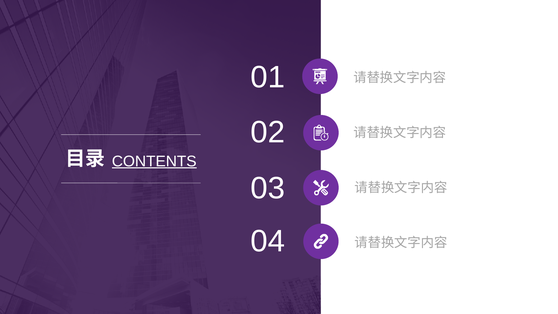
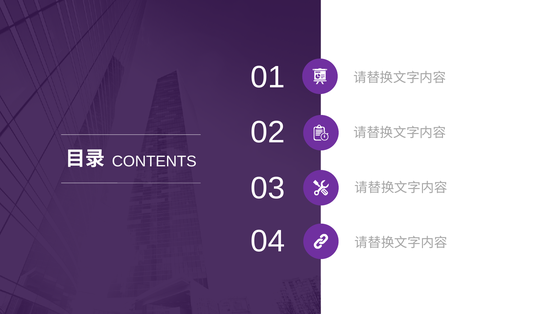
CONTENTS underline: present -> none
